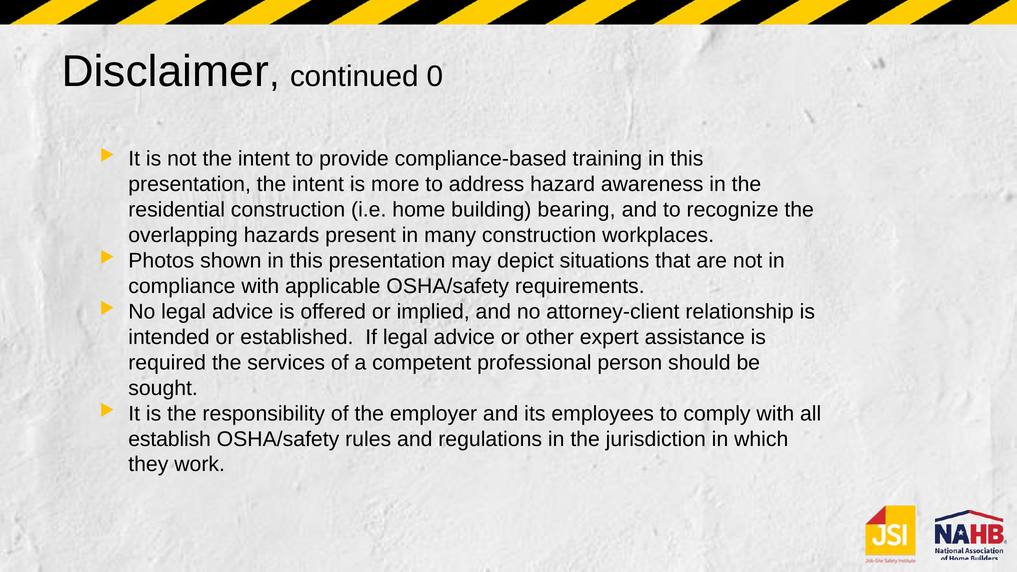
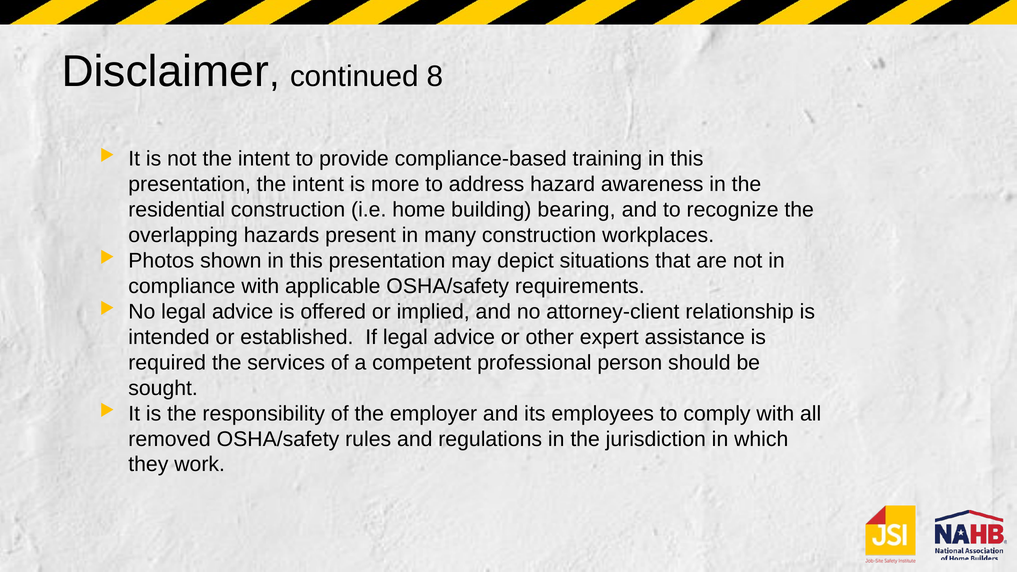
0: 0 -> 8
establish: establish -> removed
